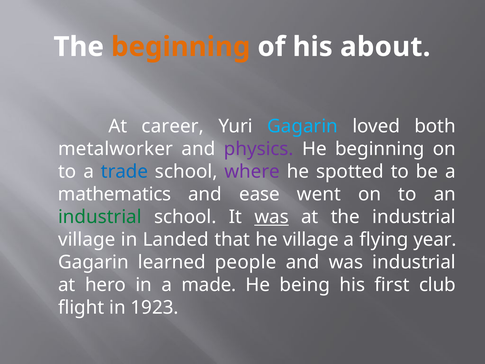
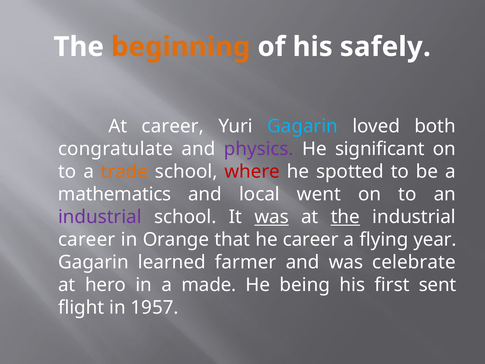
about: about -> safely
metalworker: metalworker -> congratulate
He beginning: beginning -> significant
trade colour: blue -> orange
where colour: purple -> red
ease: ease -> local
industrial at (100, 217) colour: green -> purple
the at (345, 217) underline: none -> present
village at (87, 240): village -> career
Landed: Landed -> Orange
he village: village -> career
people: people -> farmer
was industrial: industrial -> celebrate
club: club -> sent
1923: 1923 -> 1957
